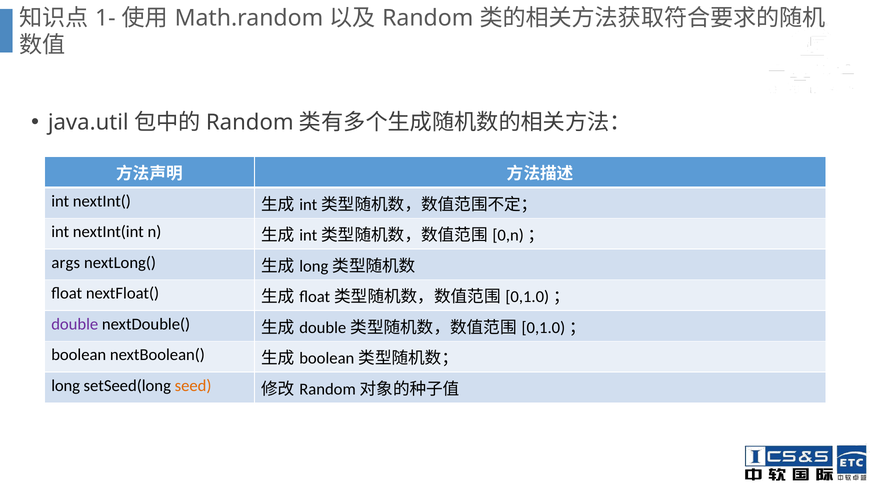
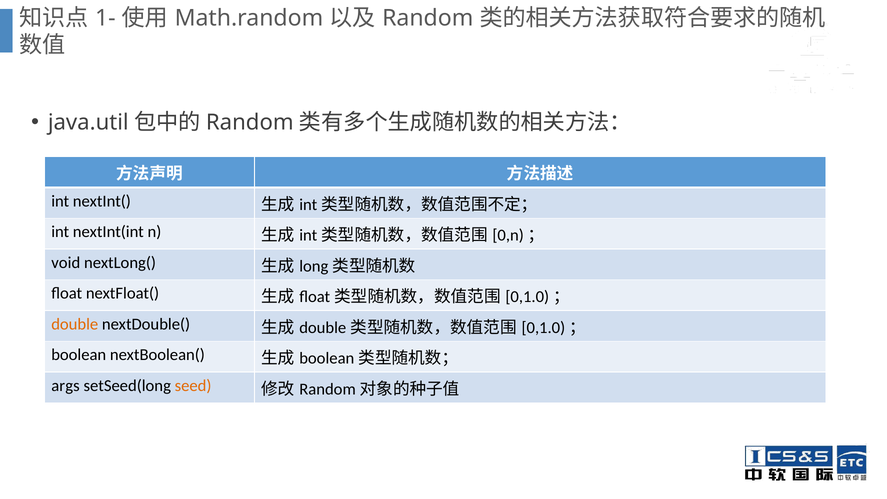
args: args -> void
double colour: purple -> orange
long: long -> args
